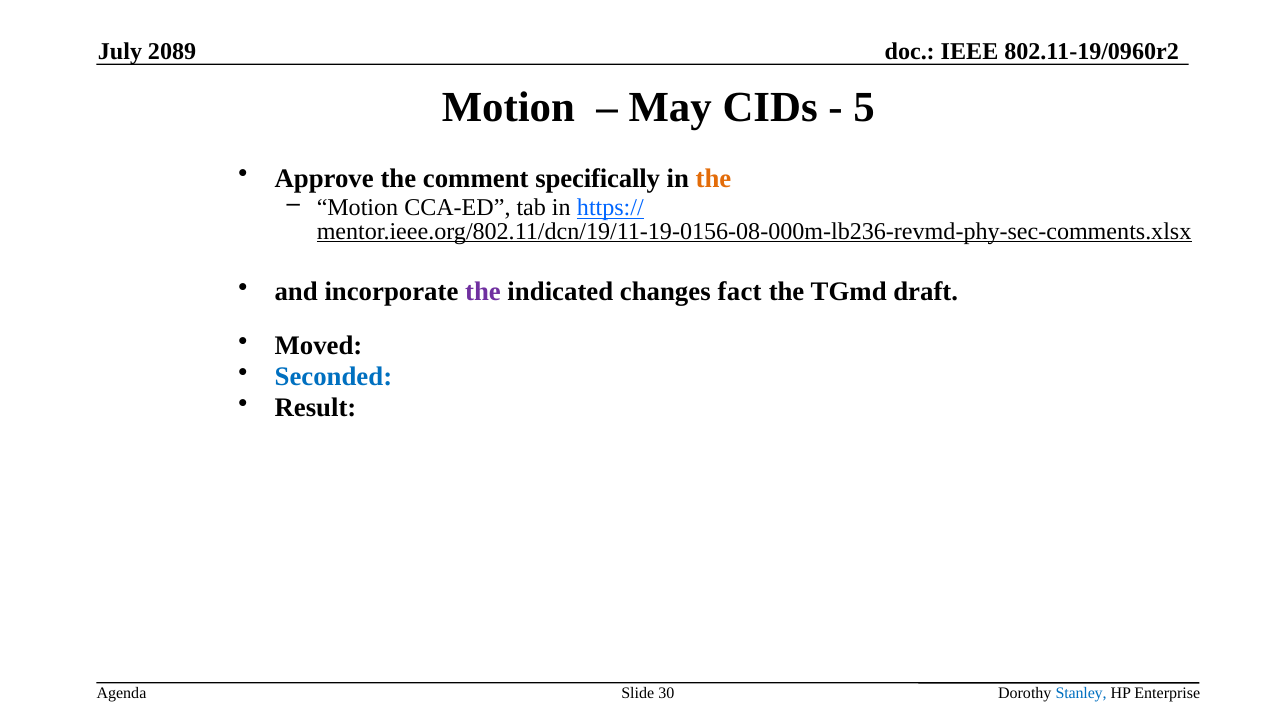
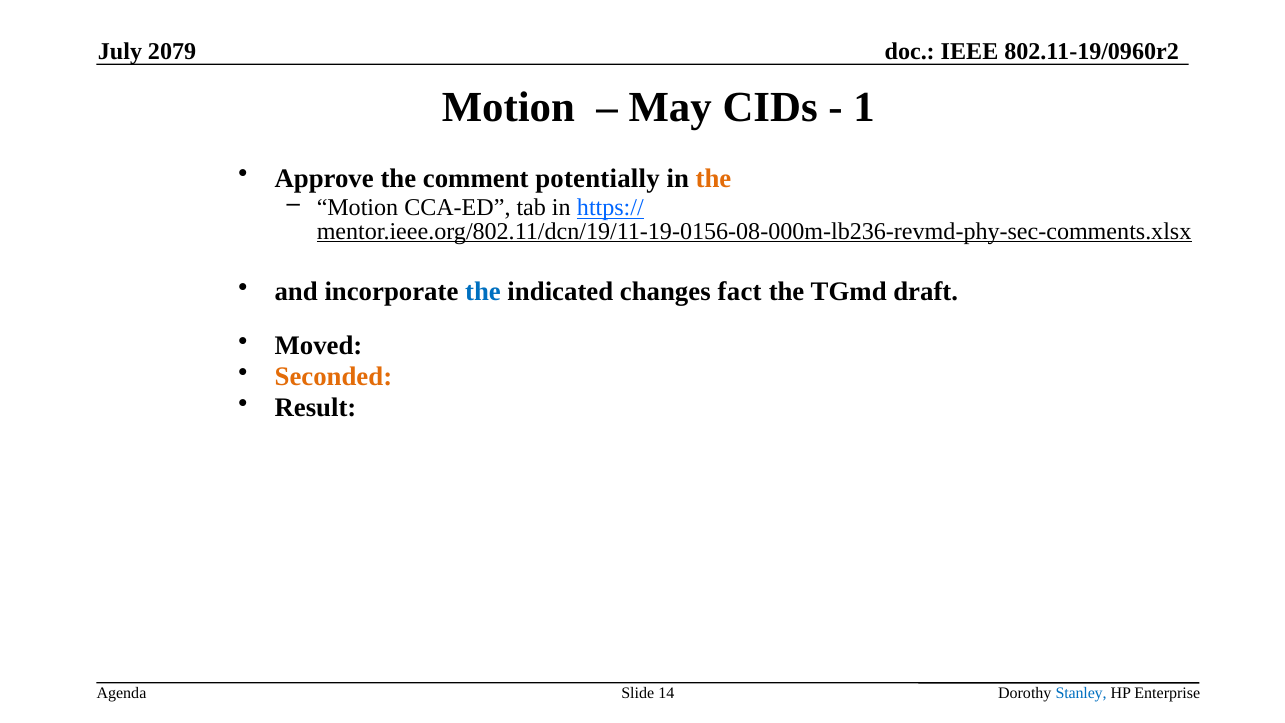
2089: 2089 -> 2079
5: 5 -> 1
specifically: specifically -> potentially
the at (483, 292) colour: purple -> blue
Seconded colour: blue -> orange
30: 30 -> 14
